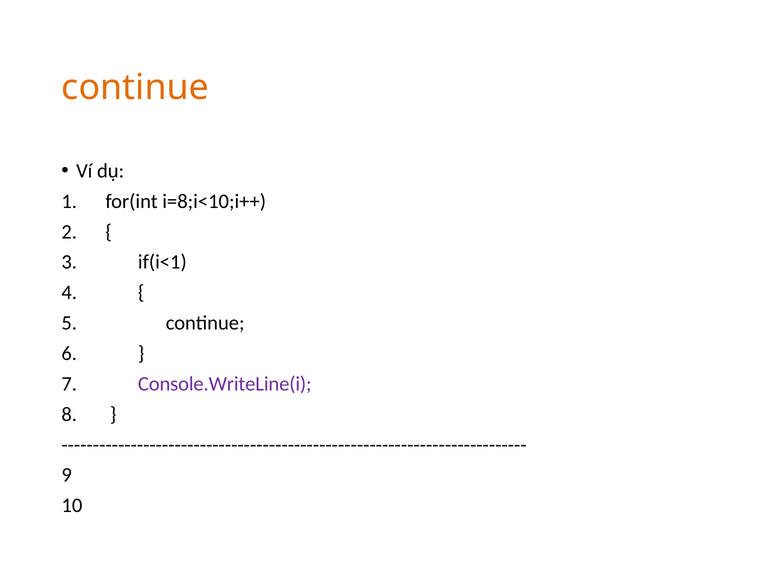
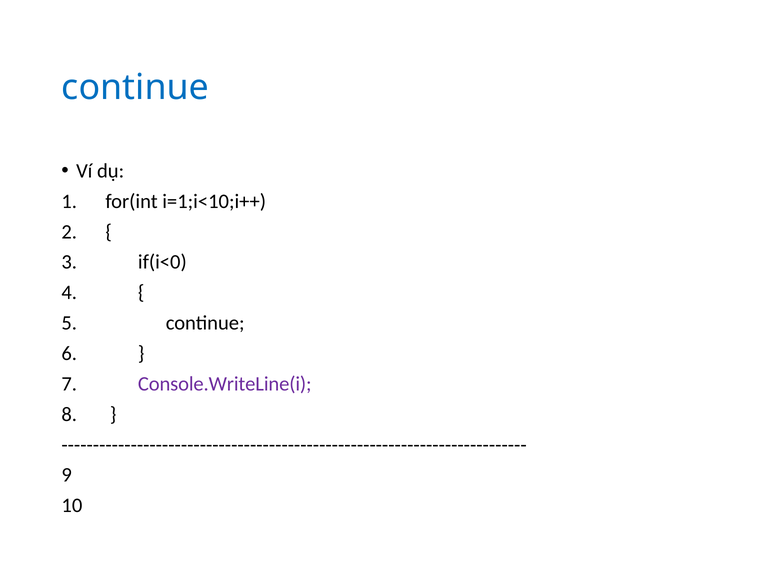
continue at (135, 88) colour: orange -> blue
i=8;i<10;i++: i=8;i<10;i++ -> i=1;i<10;i++
if(i<1: if(i<1 -> if(i<0
